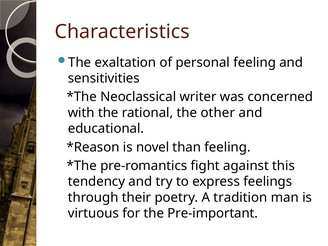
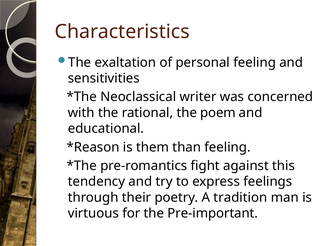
other: other -> poem
novel: novel -> them
